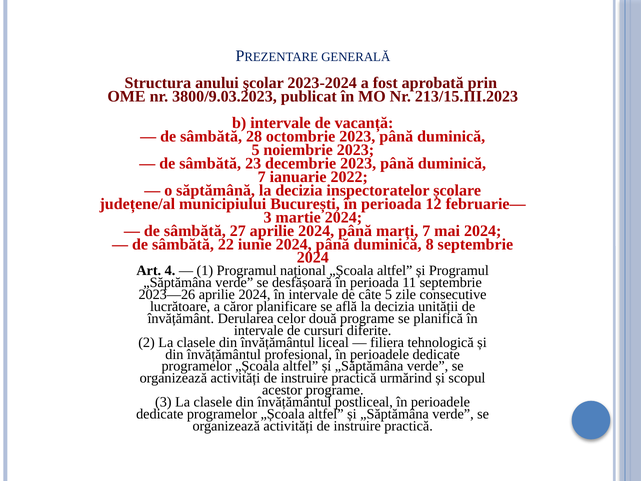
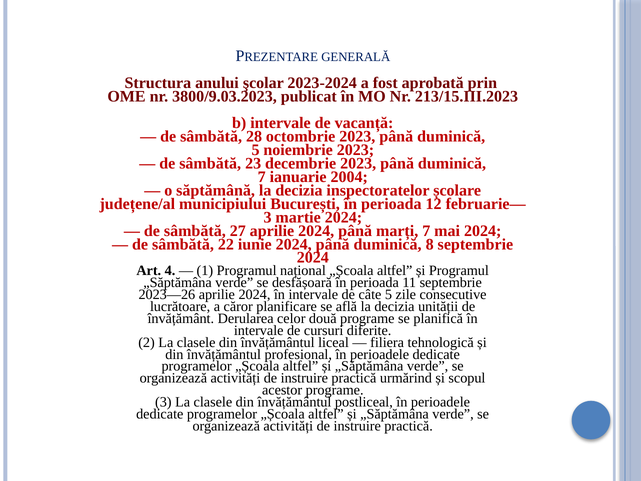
2022: 2022 -> 2004
